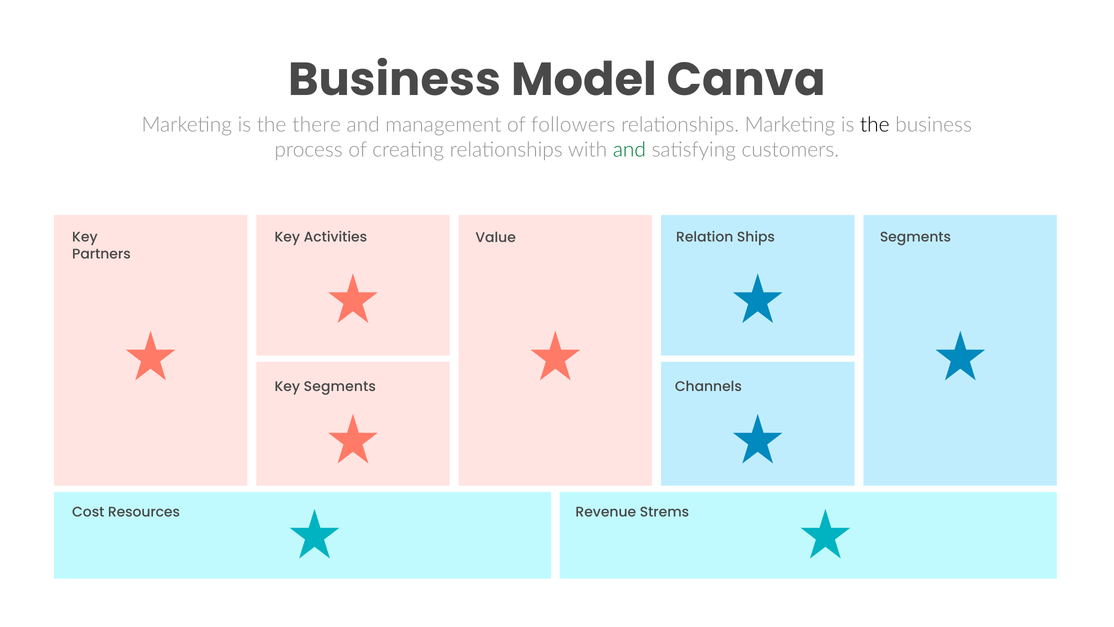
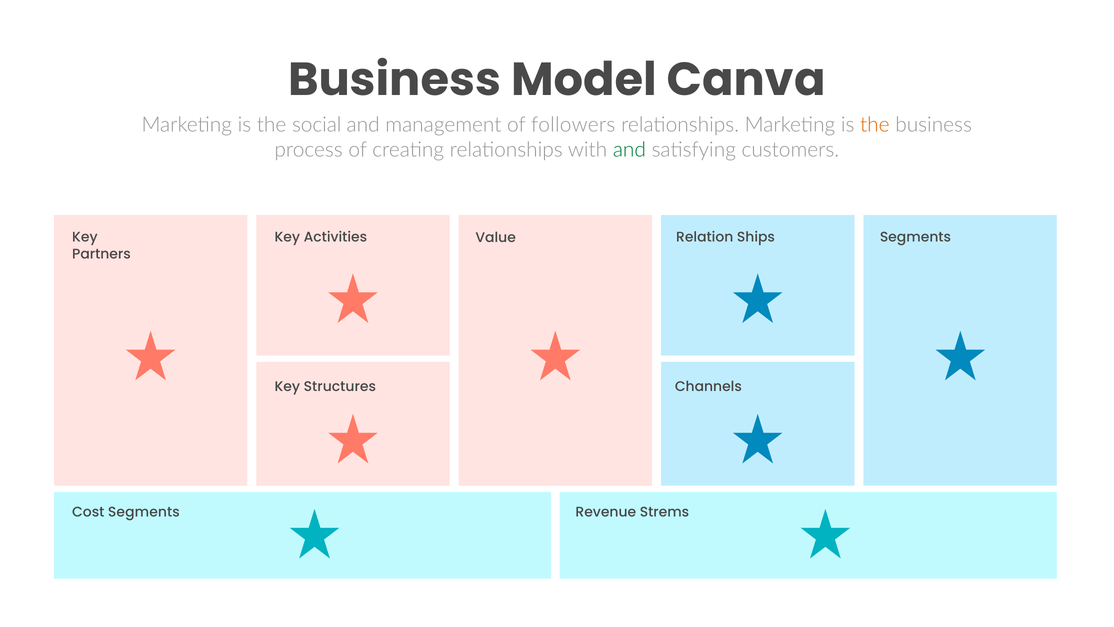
there: there -> social
the at (875, 125) colour: black -> orange
Key Segments: Segments -> Structures
Cost Resources: Resources -> Segments
